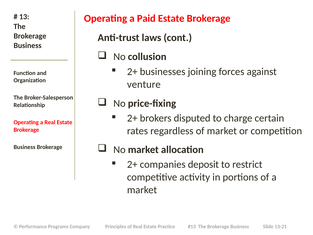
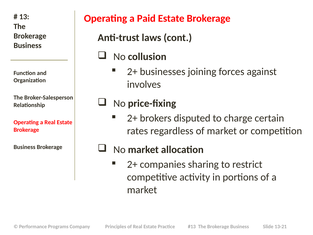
venture: venture -> involves
deposit: deposit -> sharing
